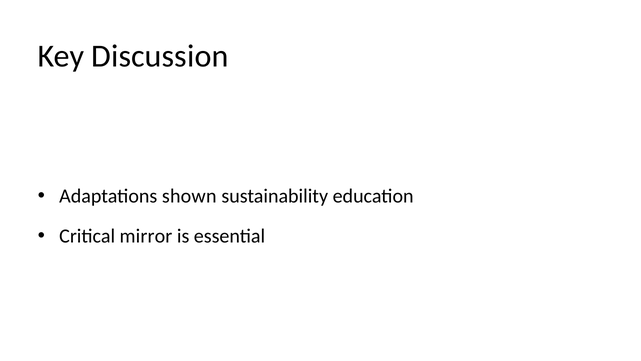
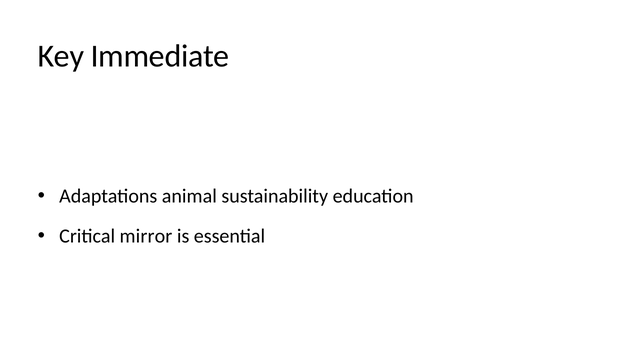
Discussion: Discussion -> Immediate
shown: shown -> animal
